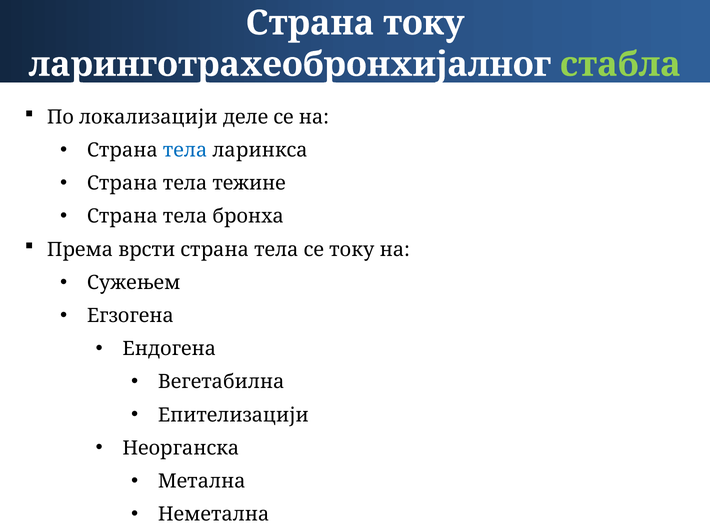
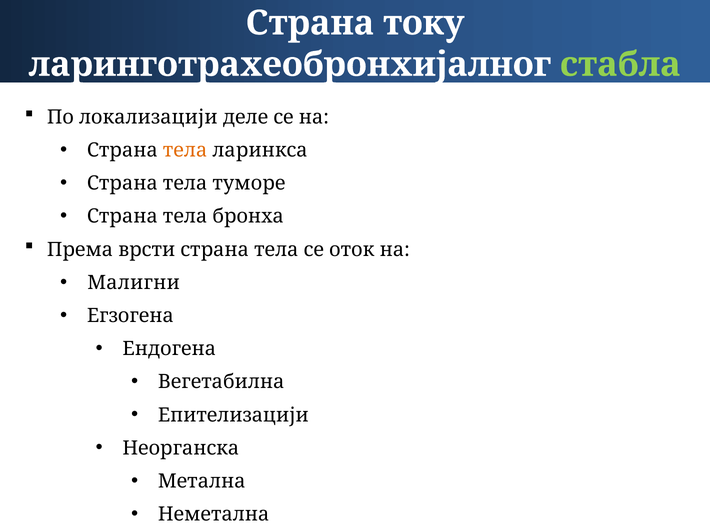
тела at (185, 150) colour: blue -> orange
тежине: тежине -> туморе
се току: току -> оток
Сужењем: Сужењем -> Малигни
